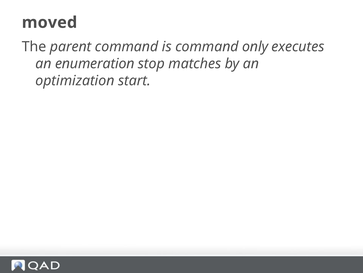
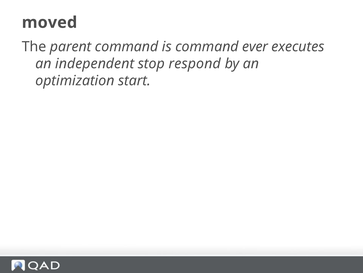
only: only -> ever
enumeration: enumeration -> independent
matches: matches -> respond
